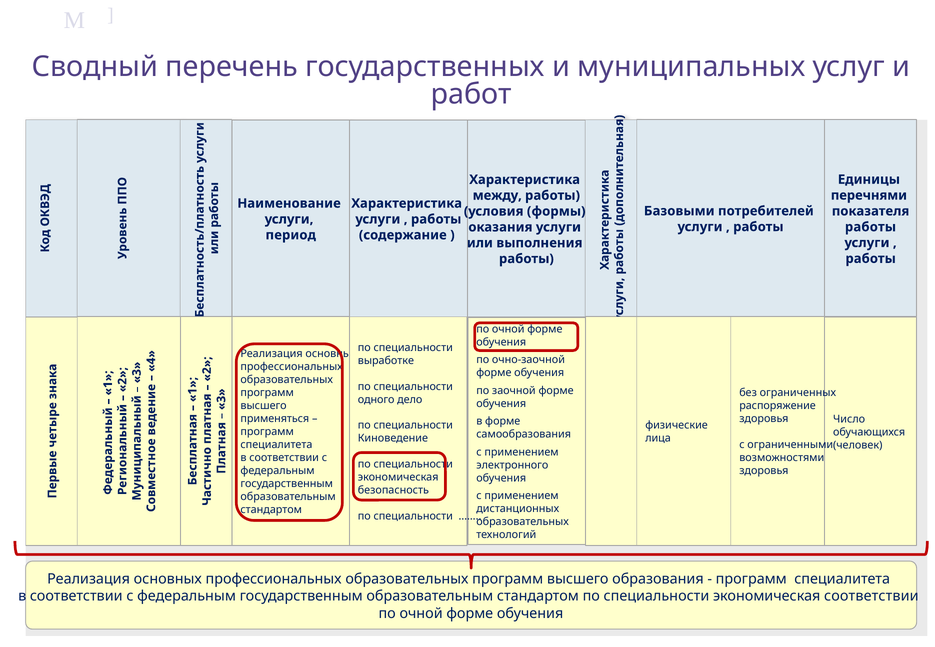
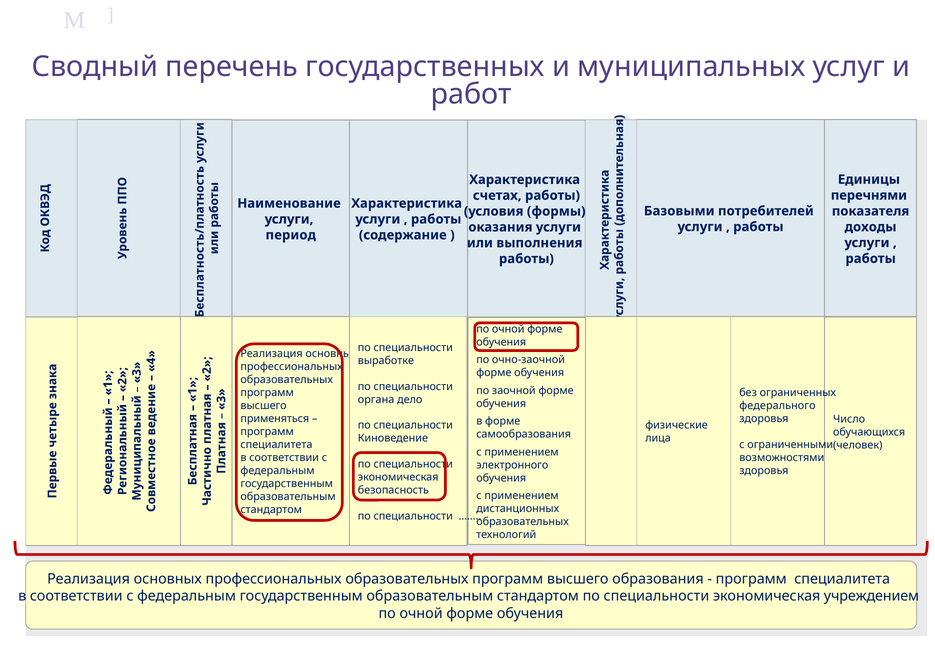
между: между -> счетах
работы at (870, 227): работы -> доходы
одного: одного -> органа
распоряжение: распоряжение -> федерального
экономическая соответствии: соответствии -> учреждением
